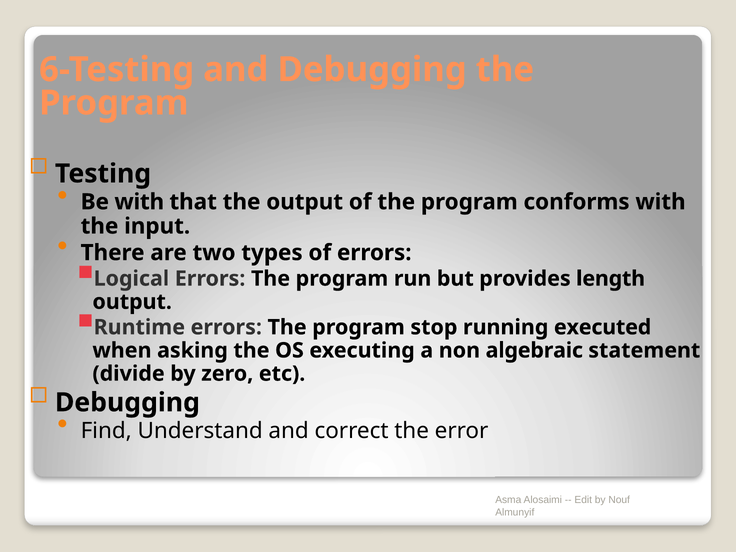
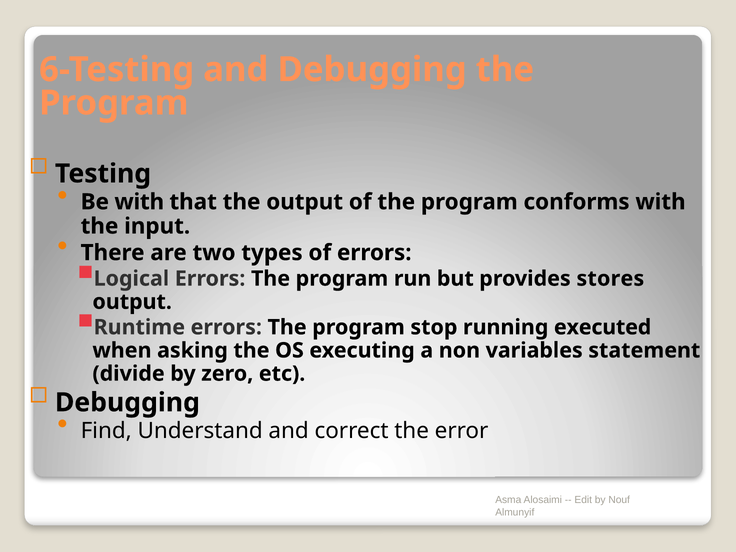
length: length -> stores
algebraic: algebraic -> variables
